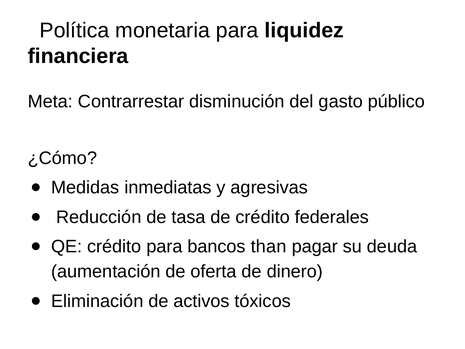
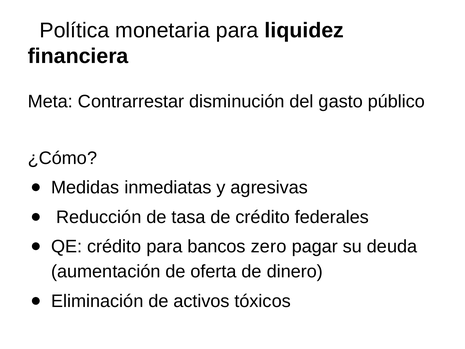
than: than -> zero
